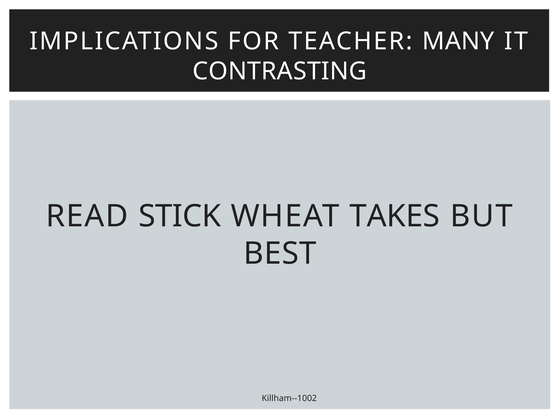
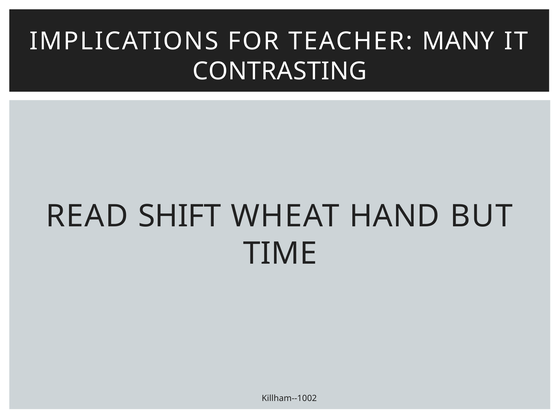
STICK: STICK -> SHIFT
TAKES: TAKES -> HAND
BEST: BEST -> TIME
